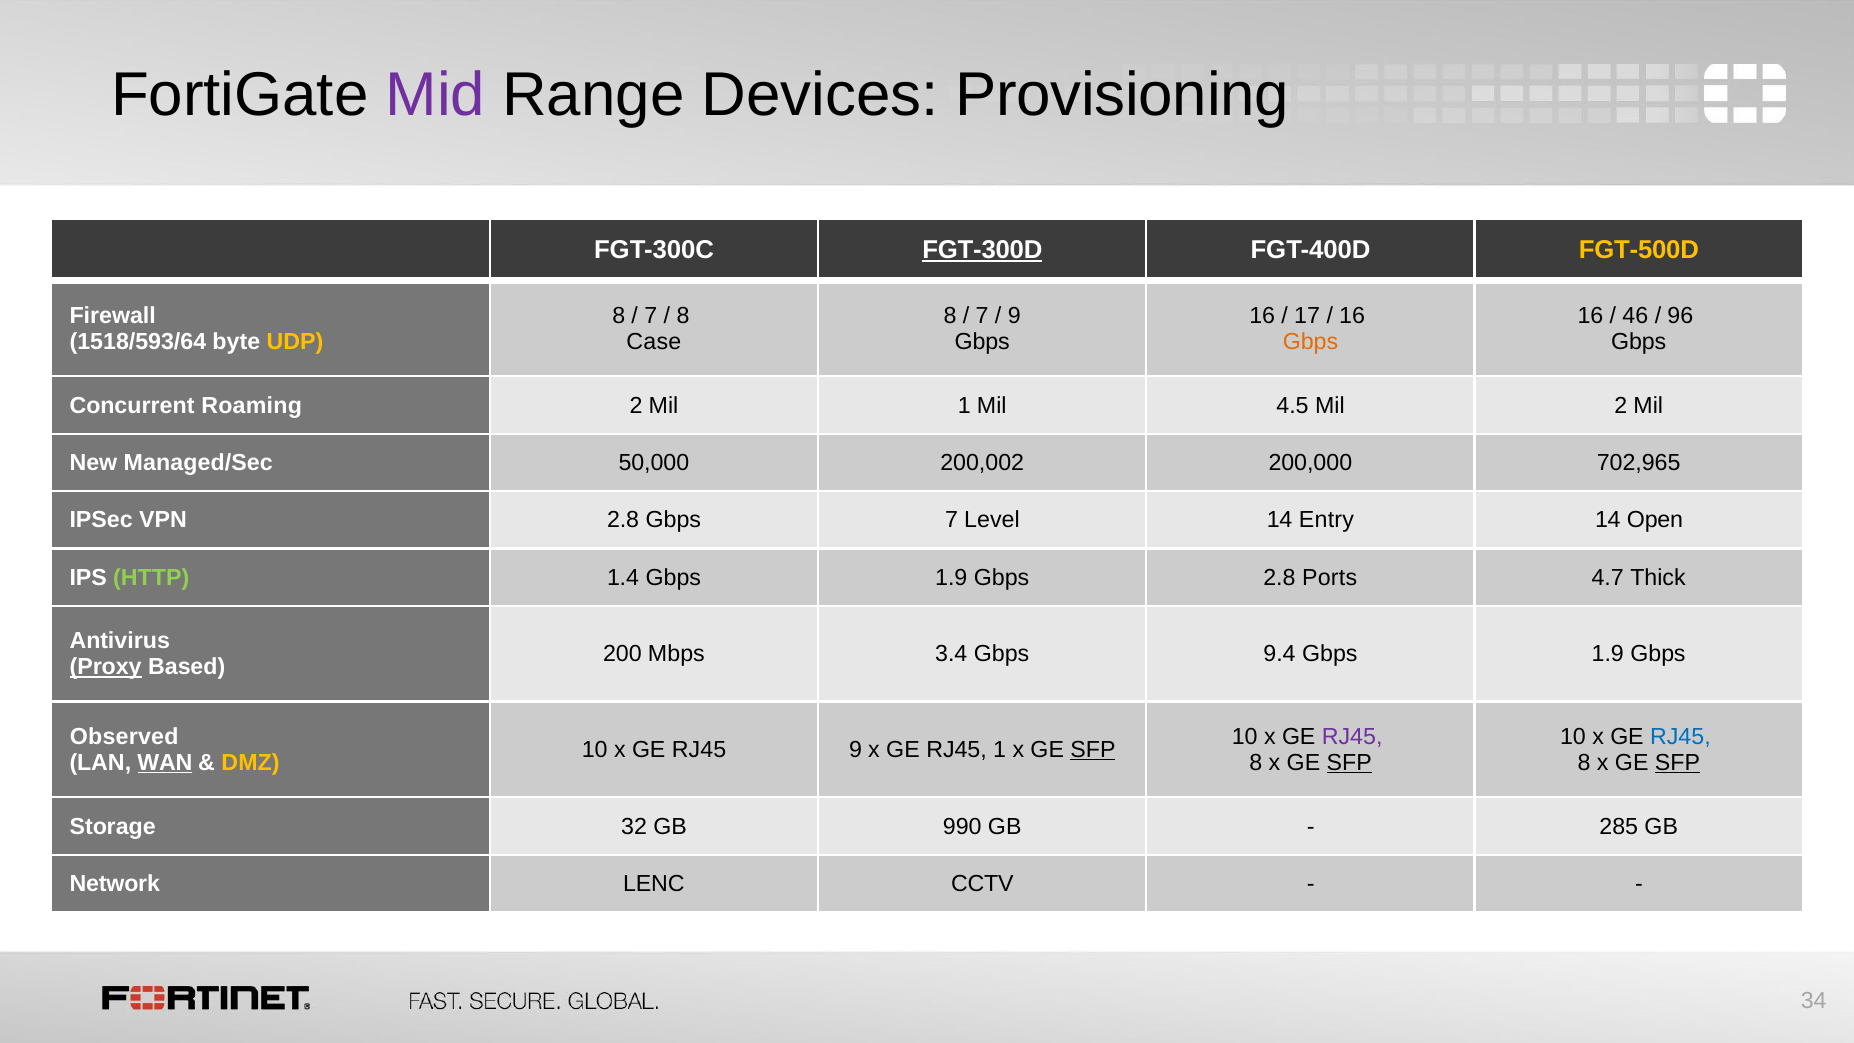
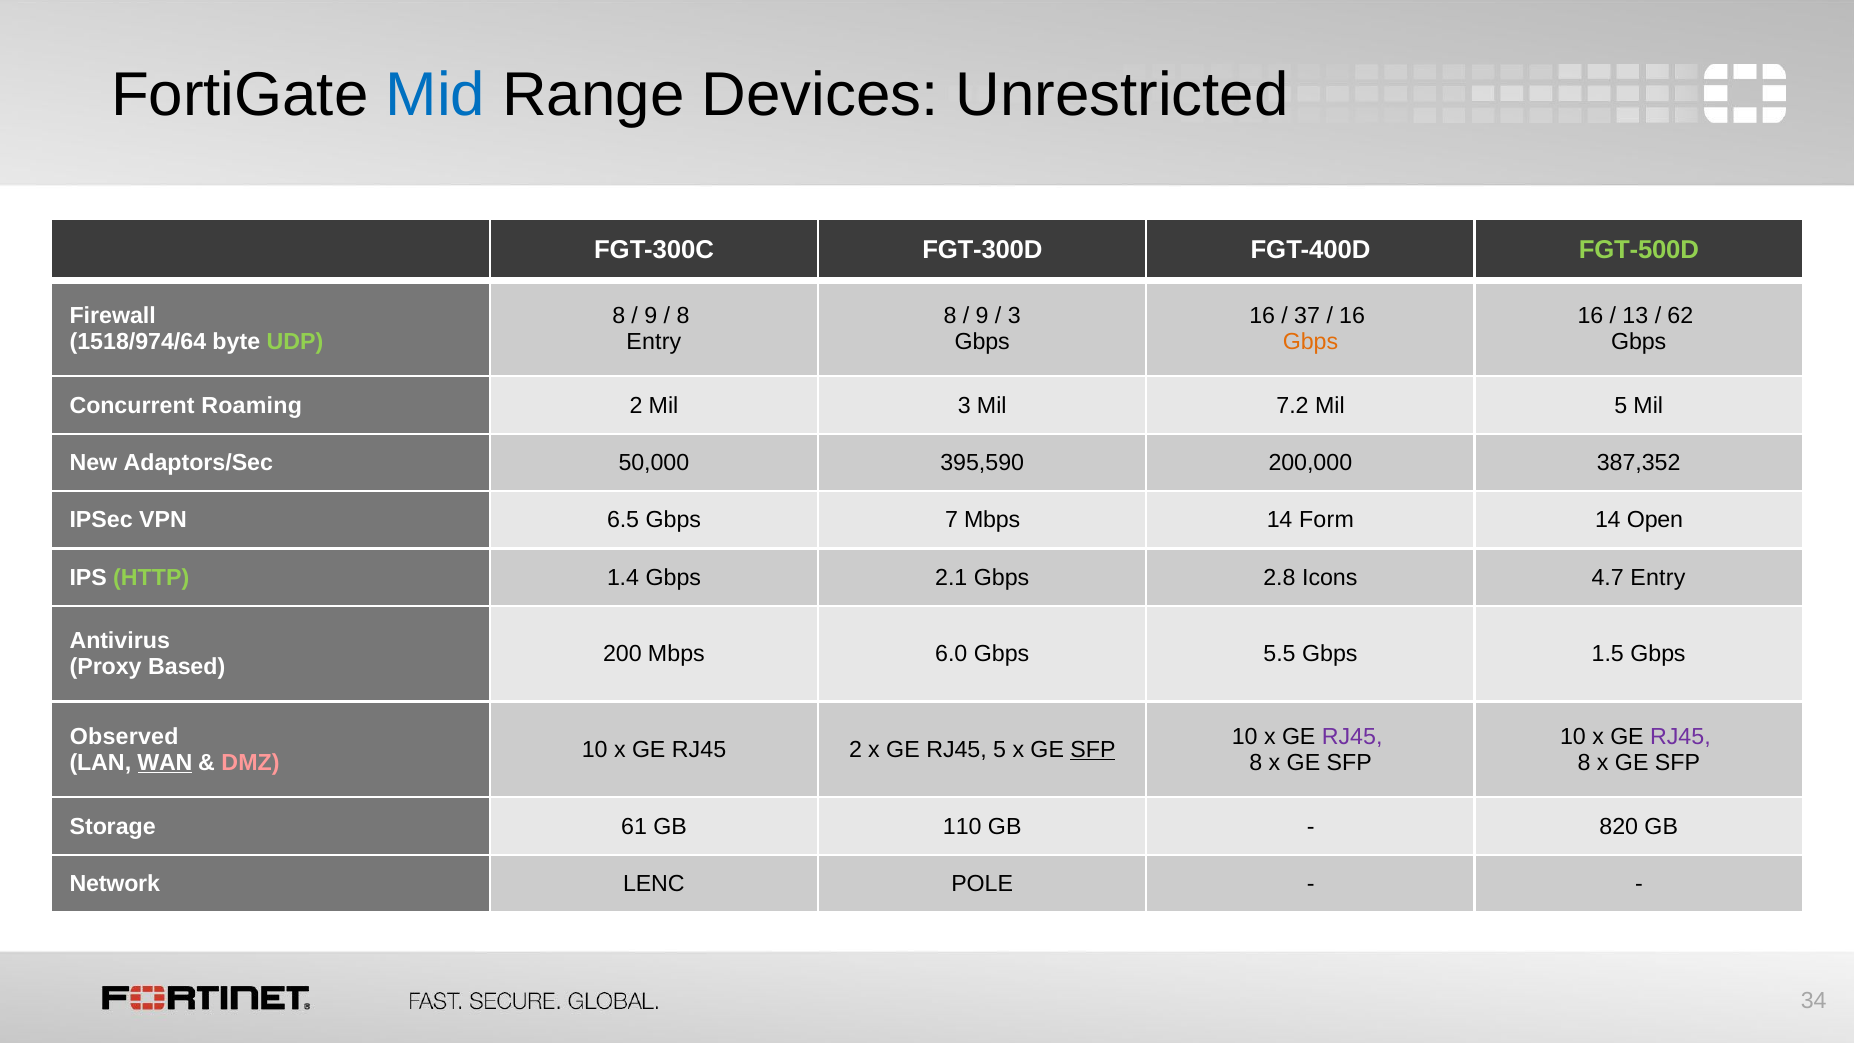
Mid colour: purple -> blue
Provisioning: Provisioning -> Unrestricted
FGT-300D underline: present -> none
FGT-500D colour: yellow -> light green
7 at (651, 316): 7 -> 9
7 at (982, 316): 7 -> 9
9 at (1014, 316): 9 -> 3
17: 17 -> 37
46: 46 -> 13
96: 96 -> 62
1518/593/64: 1518/593/64 -> 1518/974/64
UDP colour: yellow -> light green
Case at (654, 342): Case -> Entry
Mil 1: 1 -> 3
4.5: 4.5 -> 7.2
Mil 2: 2 -> 5
Managed/Sec: Managed/Sec -> Adaptors/Sec
200,002: 200,002 -> 395,590
702,965: 702,965 -> 387,352
VPN 2.8: 2.8 -> 6.5
7 Level: Level -> Mbps
Entry: Entry -> Form
1.4 Gbps 1.9: 1.9 -> 2.1
Ports: Ports -> Icons
4.7 Thick: Thick -> Entry
3.4: 3.4 -> 6.0
9.4: 9.4 -> 5.5
1.9 at (1608, 654): 1.9 -> 1.5
Proxy underline: present -> none
RJ45 at (1680, 737) colour: blue -> purple
RJ45 9: 9 -> 2
RJ45 1: 1 -> 5
DMZ colour: yellow -> pink
SFP at (1349, 763) underline: present -> none
SFP at (1677, 763) underline: present -> none
32: 32 -> 61
990: 990 -> 110
285: 285 -> 820
CCTV: CCTV -> POLE
